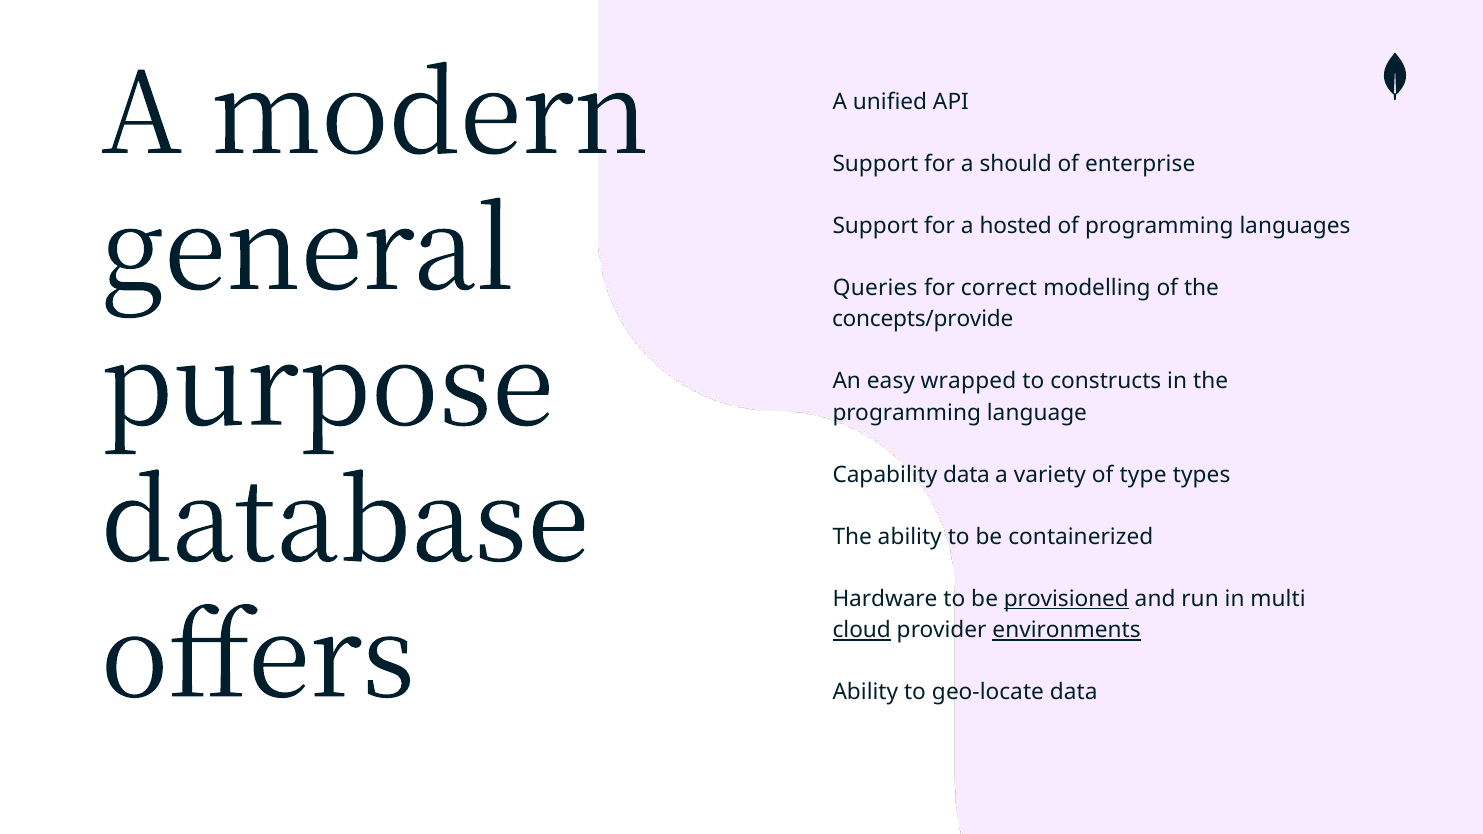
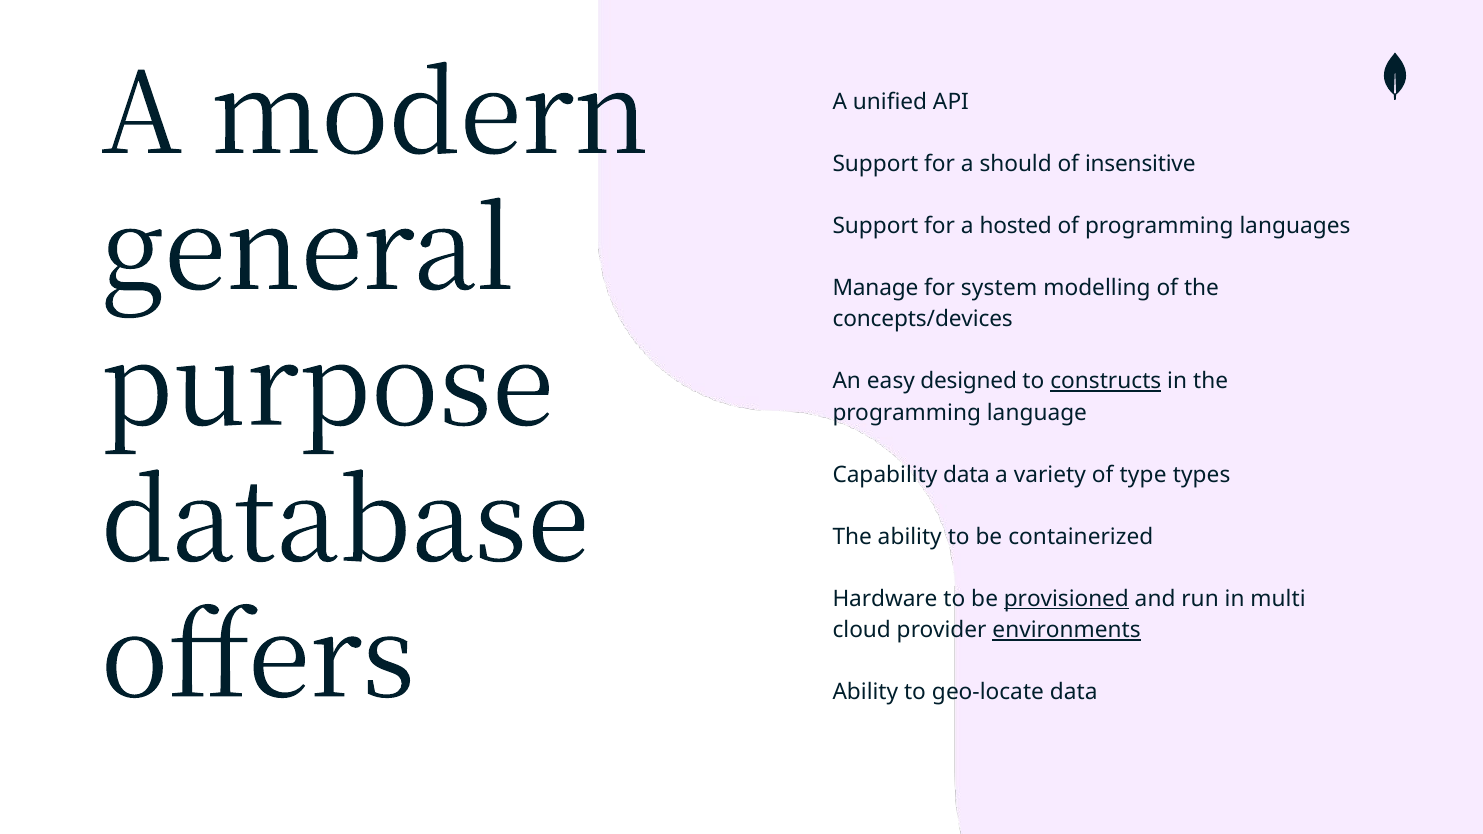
enterprise: enterprise -> insensitive
Queries: Queries -> Manage
correct: correct -> system
concepts/provide: concepts/provide -> concepts/devices
wrapped: wrapped -> designed
constructs underline: none -> present
cloud underline: present -> none
